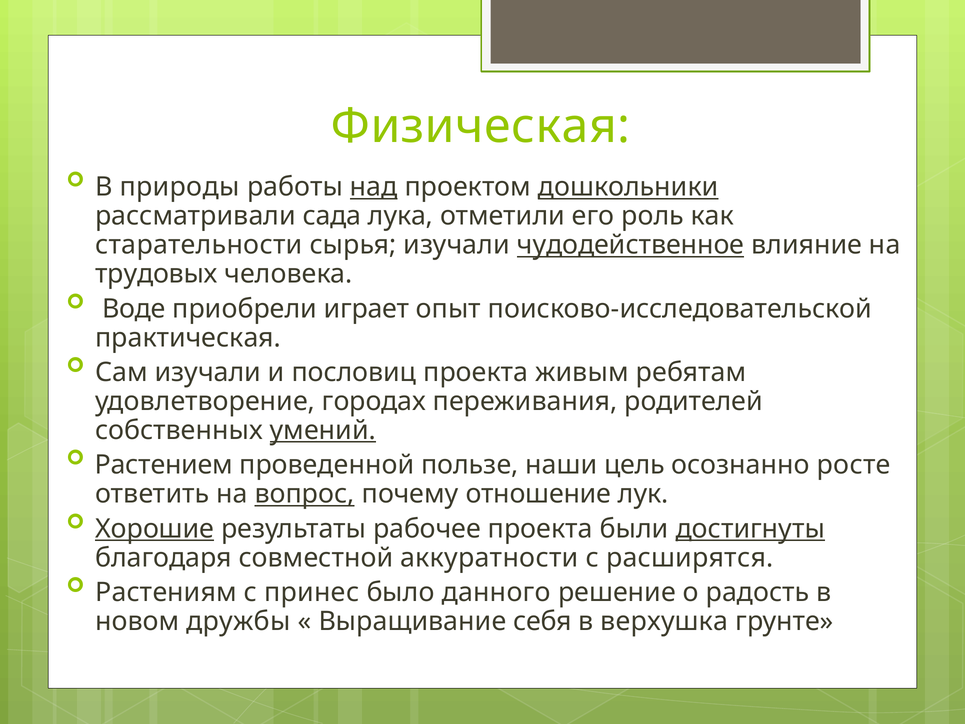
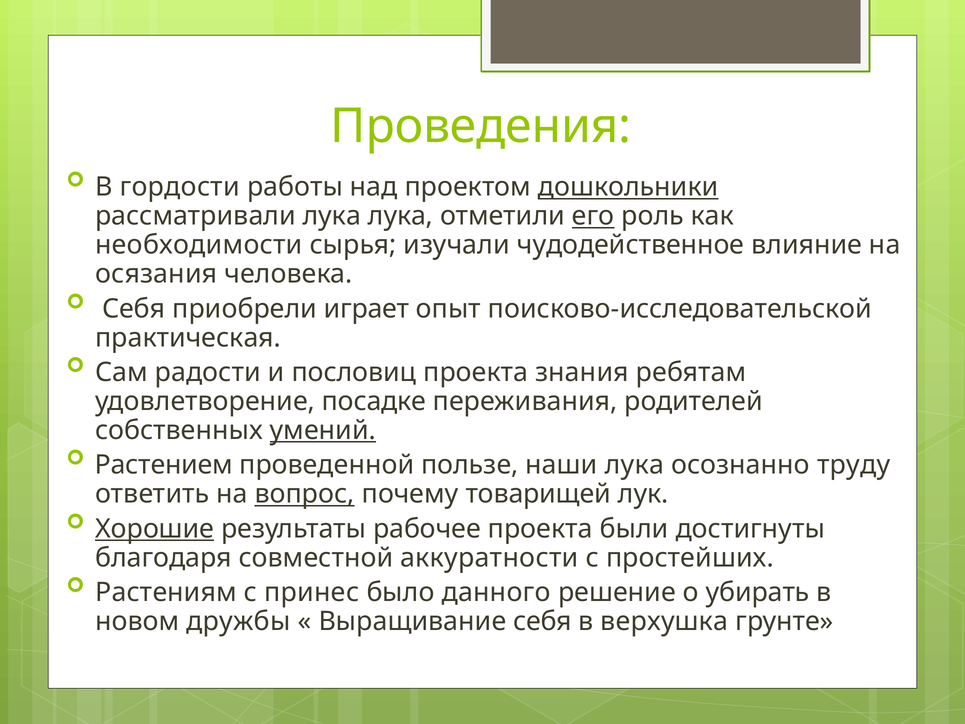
Физическая: Физическая -> Проведения
природы: природы -> гордости
над underline: present -> none
рассматривали сада: сада -> лука
его underline: none -> present
старательности: старательности -> необходимости
чудодейственное underline: present -> none
трудовых: трудовых -> осязания
Воде at (134, 309): Воде -> Себя
Сам изучали: изучали -> радости
живым: живым -> знания
городах: городах -> посадке
наши цель: цель -> лука
росте: росте -> труду
отношение: отношение -> товарищей
достигнуты underline: present -> none
расширятся: расширятся -> простейших
радость: радость -> убирать
